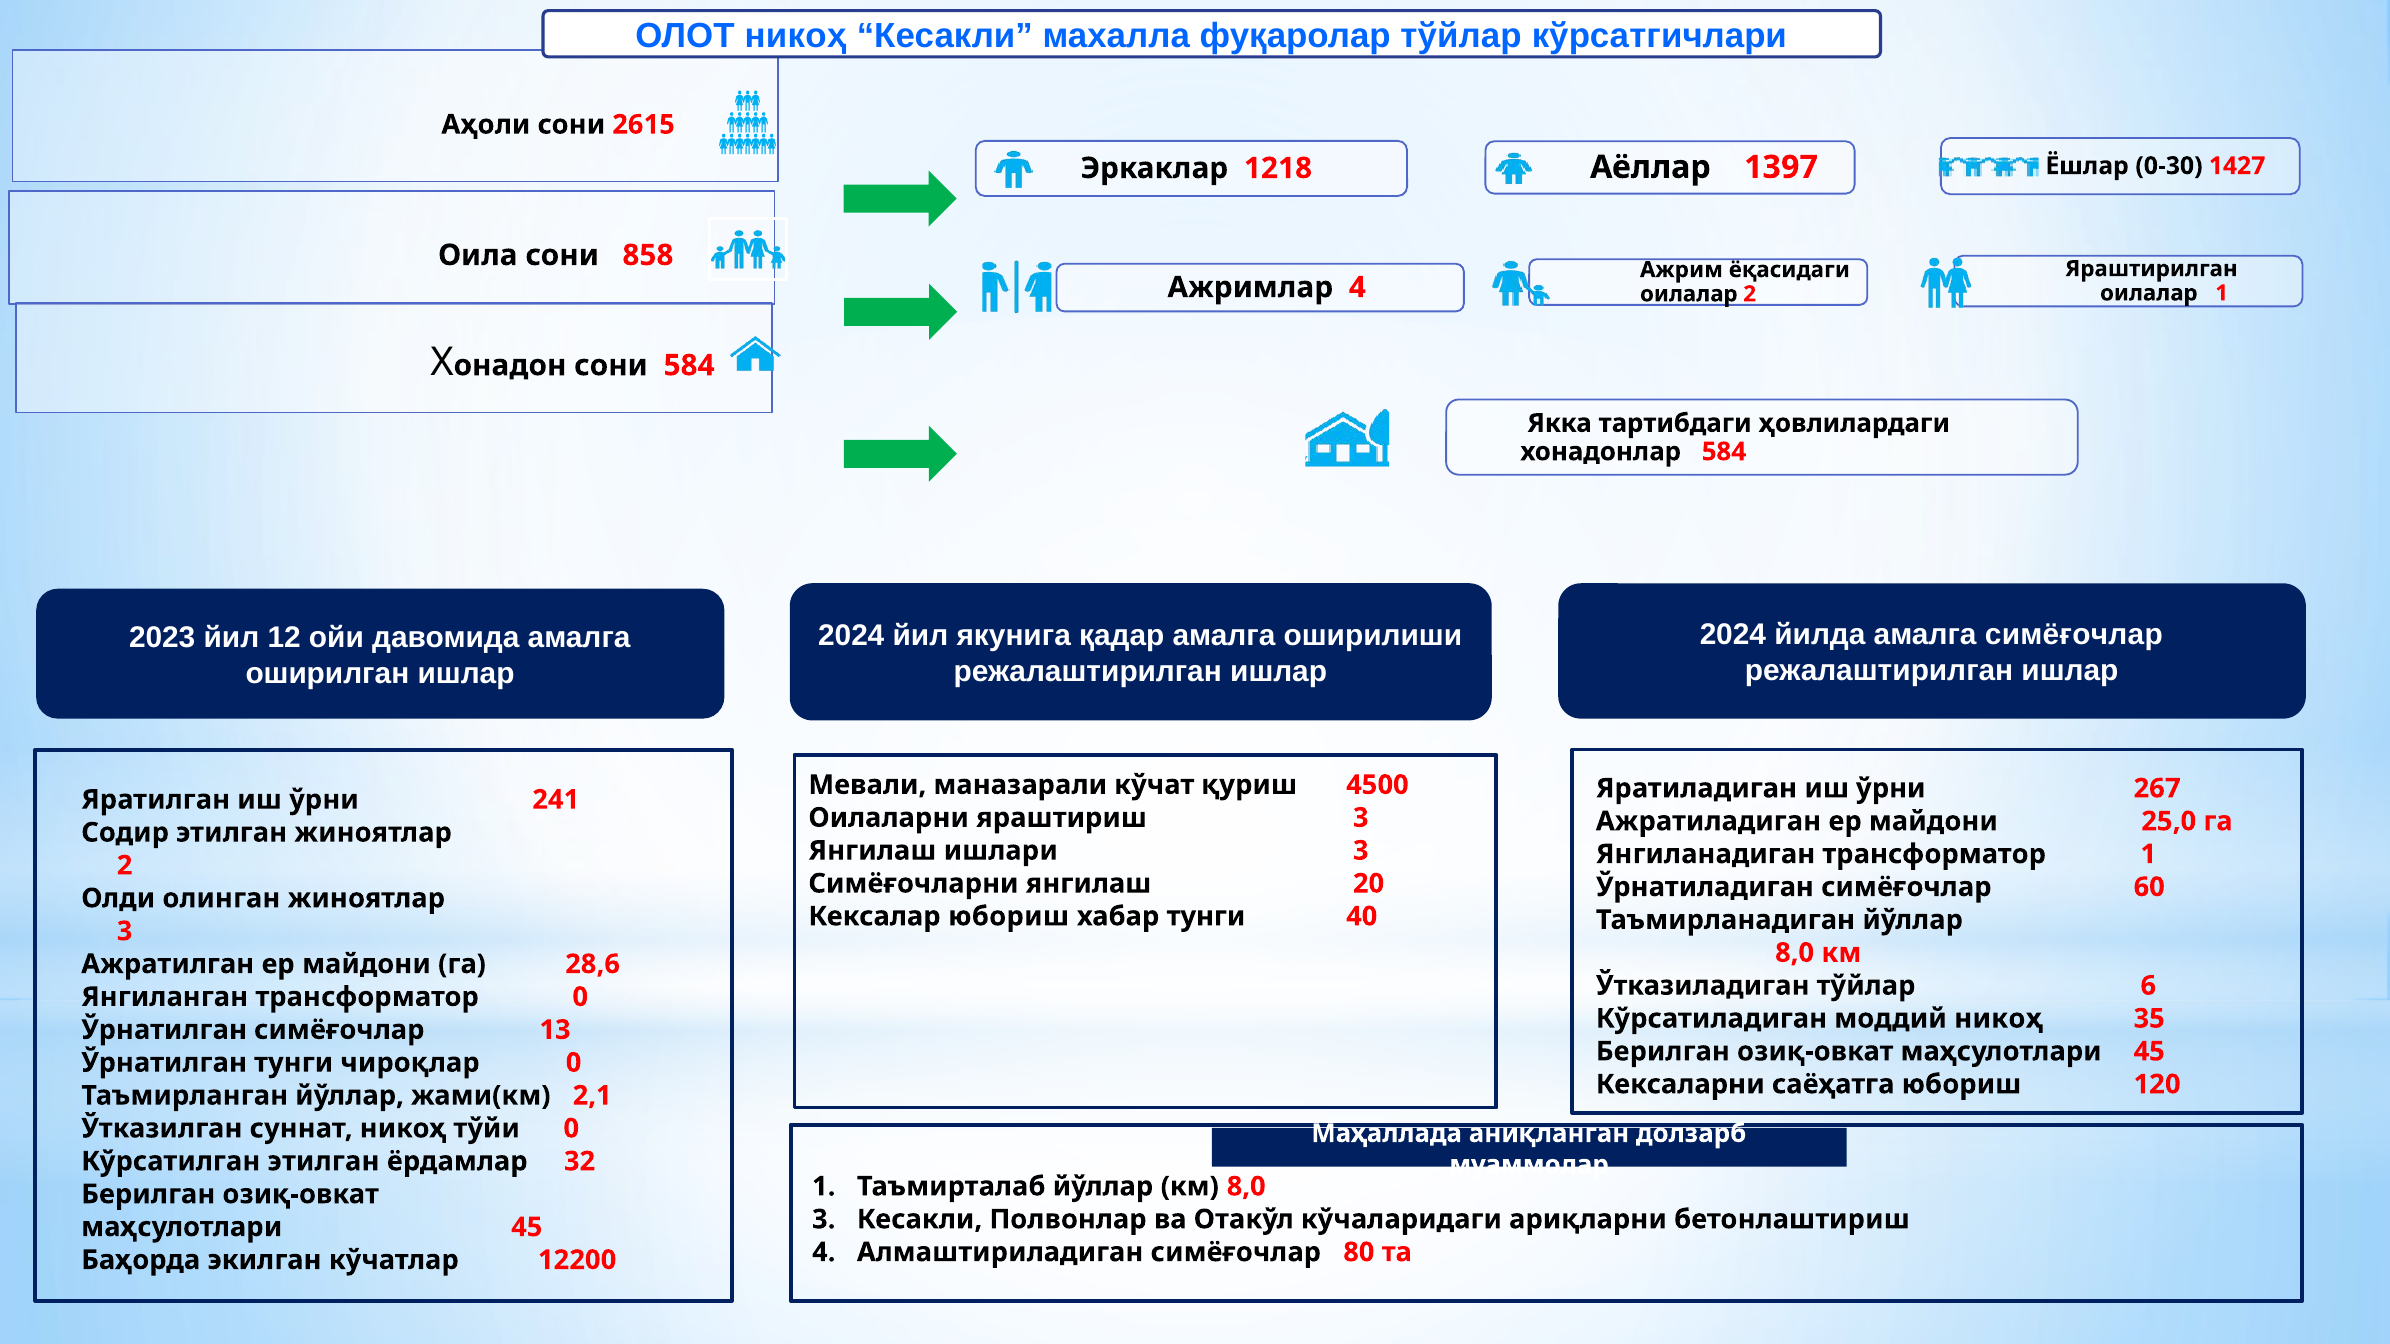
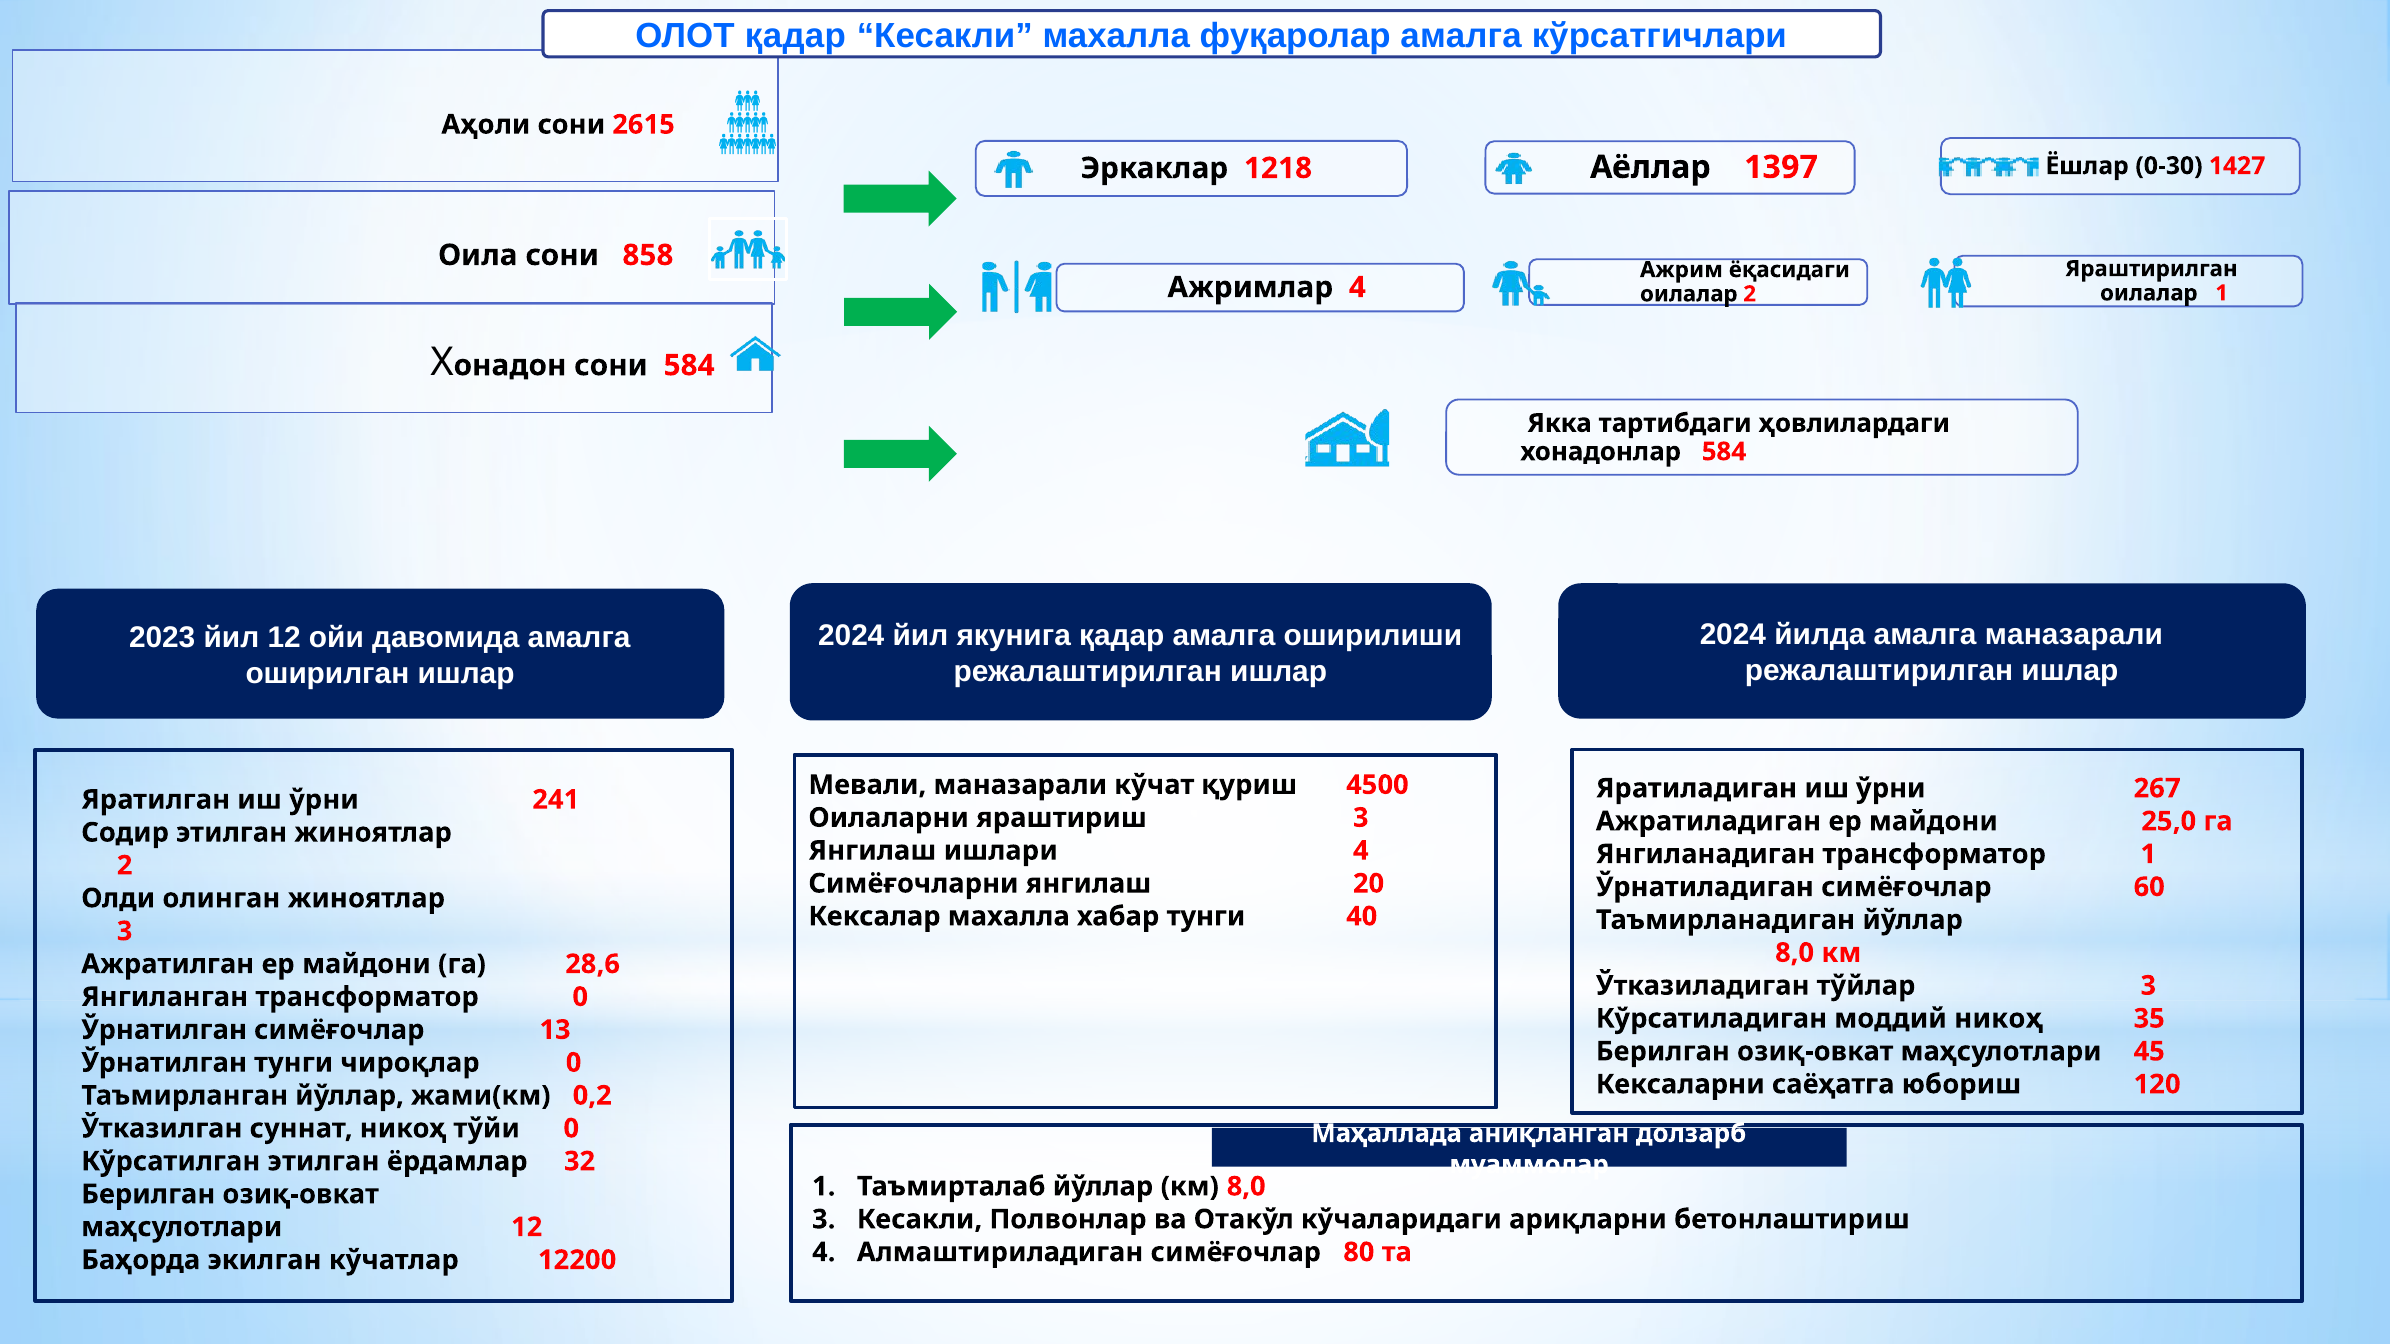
ОЛОТ никоҳ: никоҳ -> қадар
фуқаролар тўйлар: тўйлар -> амалга
амалга симёғочлар: симёғочлар -> маназарали
ишлари 3: 3 -> 4
Кексалар юбориш: юбориш -> махалла
тўйлар 6: 6 -> 3
2,1: 2,1 -> 0,2
45 at (527, 1227): 45 -> 12
